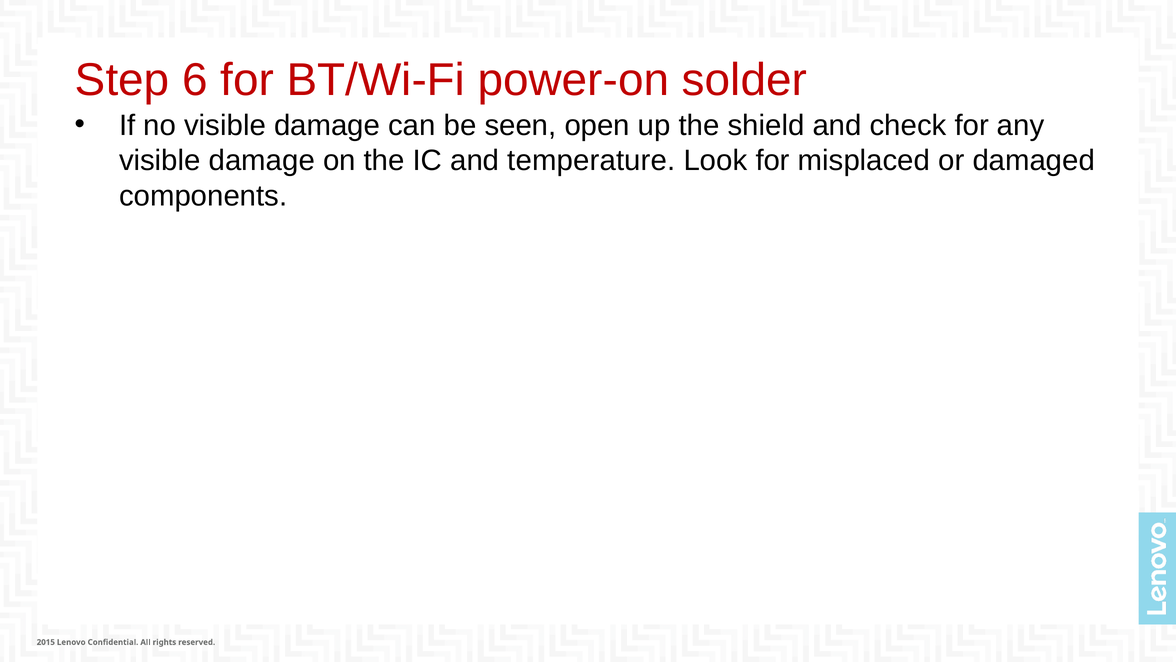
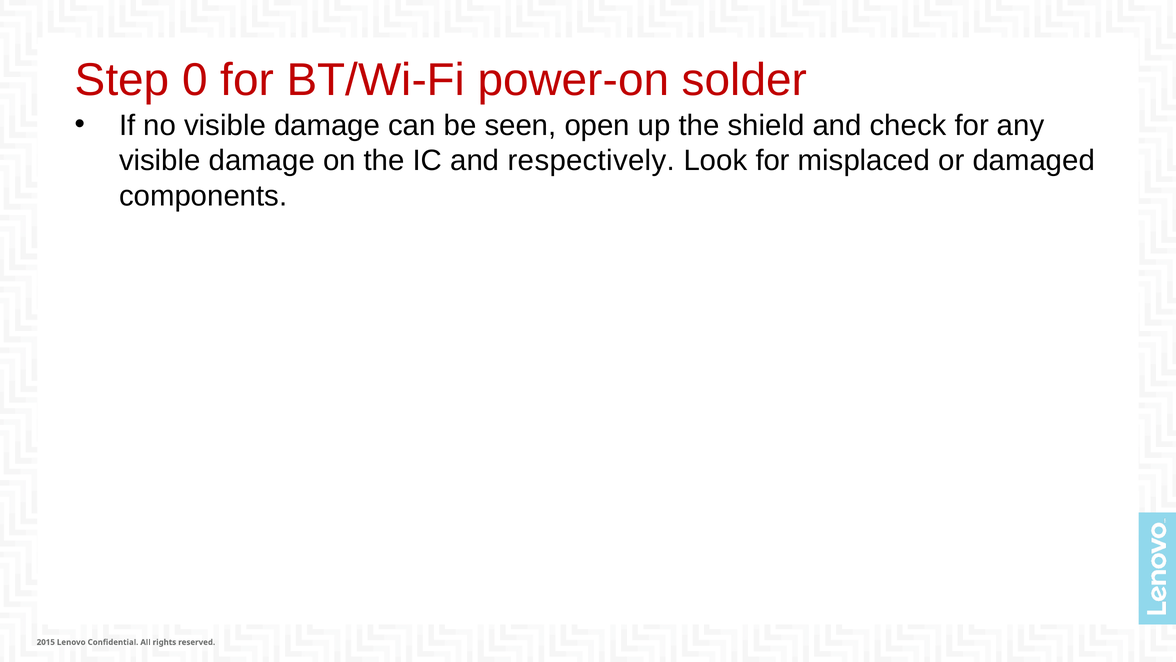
6: 6 -> 0
temperature: temperature -> respectively
